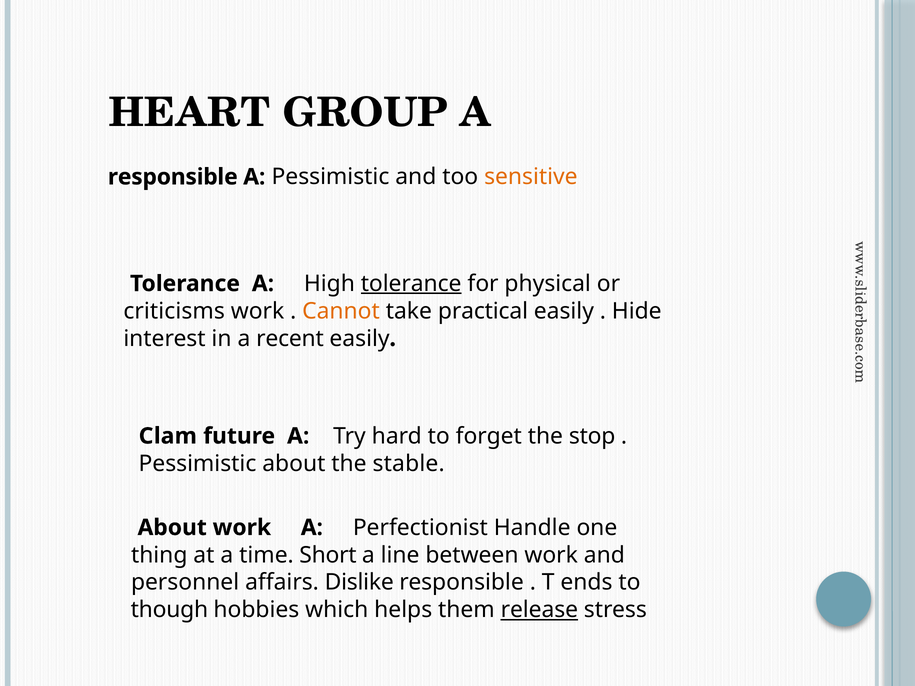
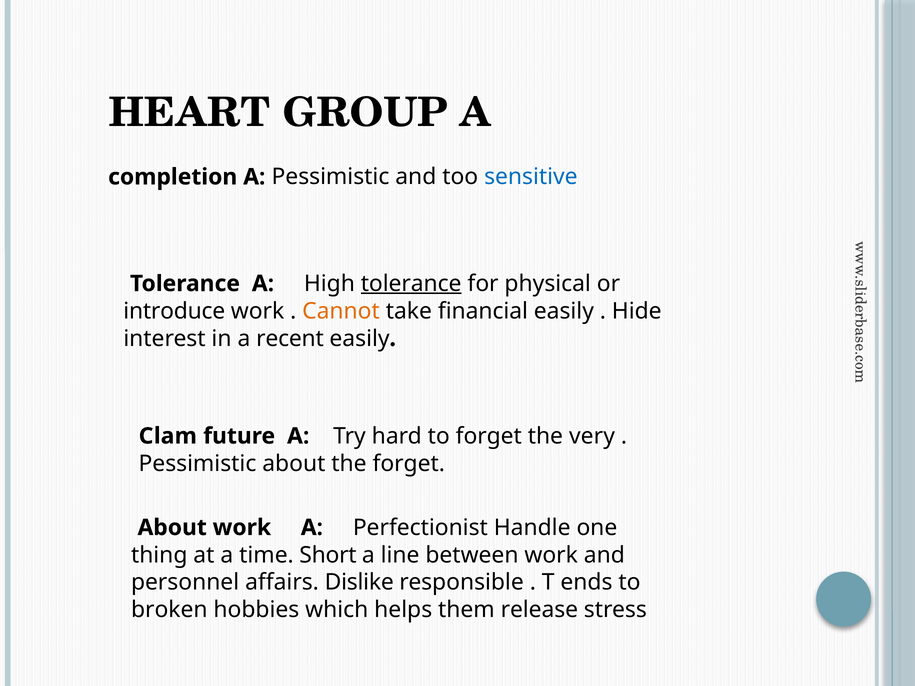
responsible at (173, 177): responsible -> completion
sensitive colour: orange -> blue
criticisms: criticisms -> introduce
practical: practical -> financial
stop: stop -> very
the stable: stable -> forget
though: though -> broken
release underline: present -> none
